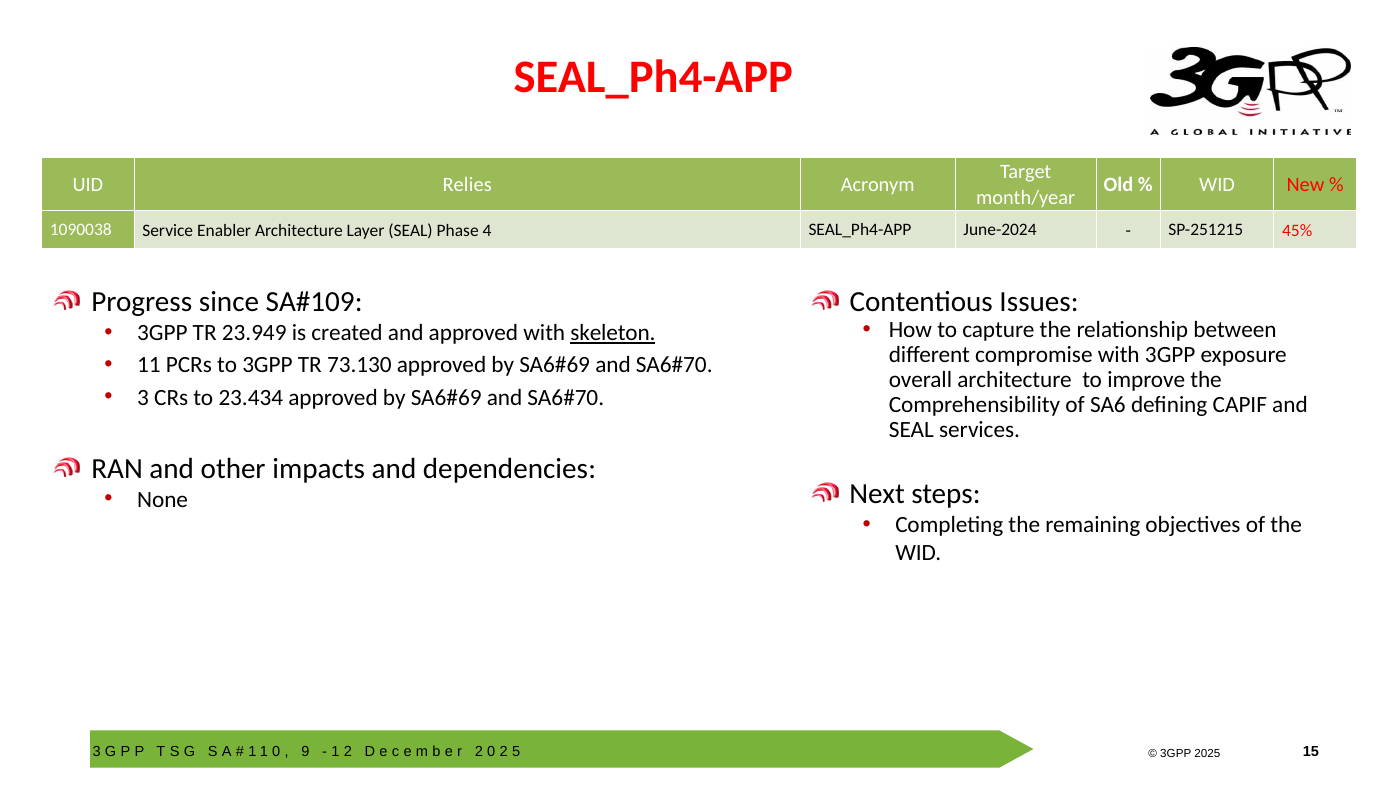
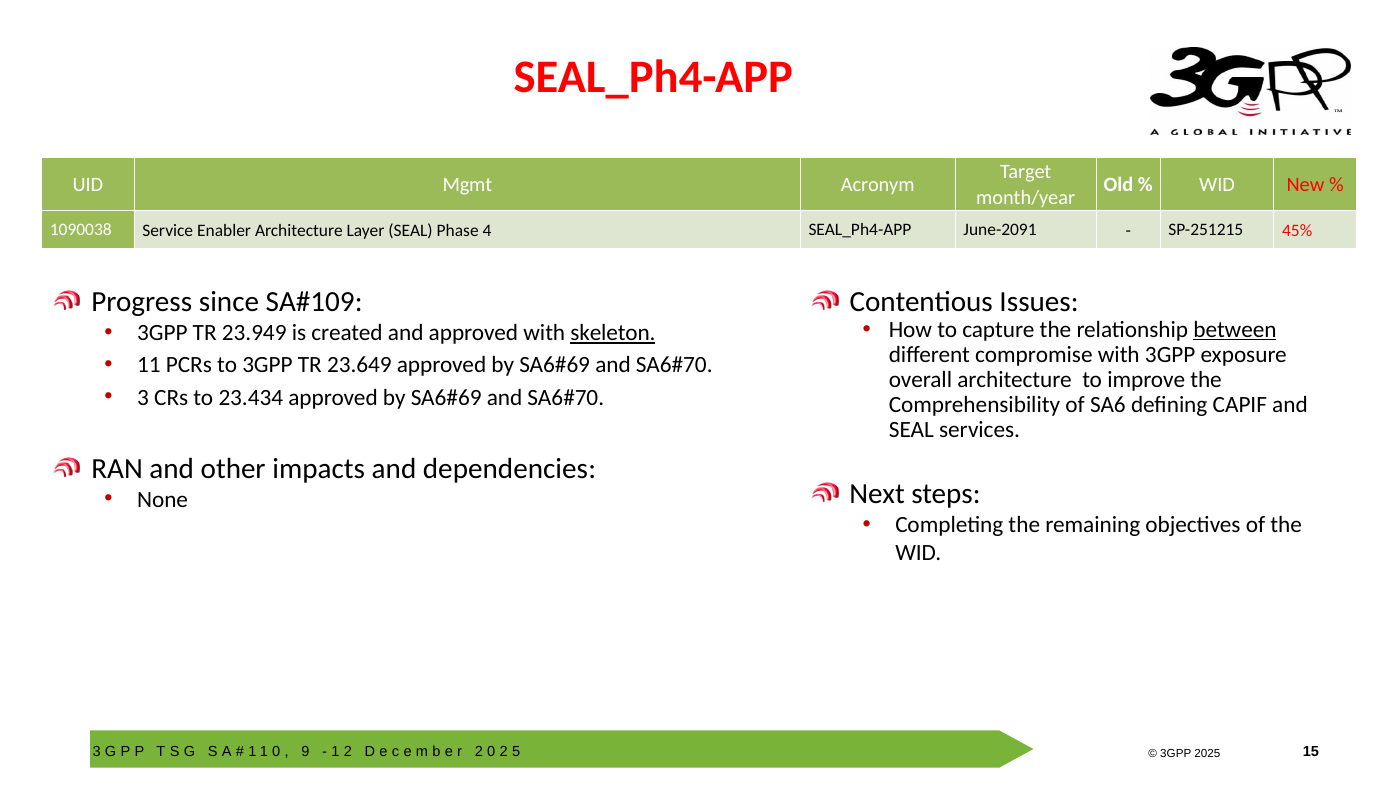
Relies: Relies -> Mgmt
June-2024: June-2024 -> June-2091
between underline: none -> present
73.130: 73.130 -> 23.649
